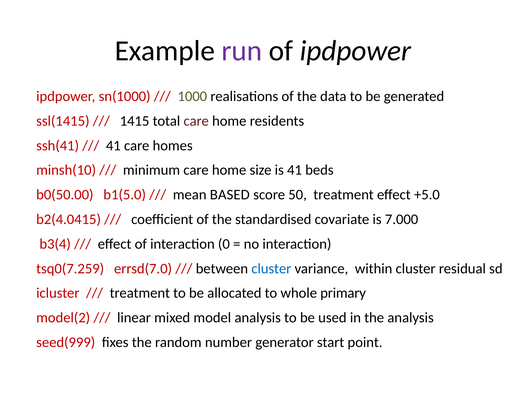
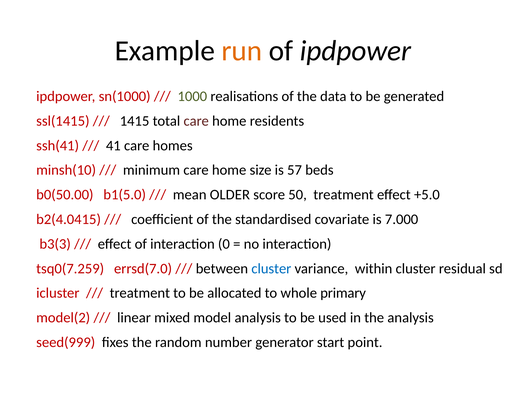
run colour: purple -> orange
is 41: 41 -> 57
BASED: BASED -> OLDER
b3(4: b3(4 -> b3(3
